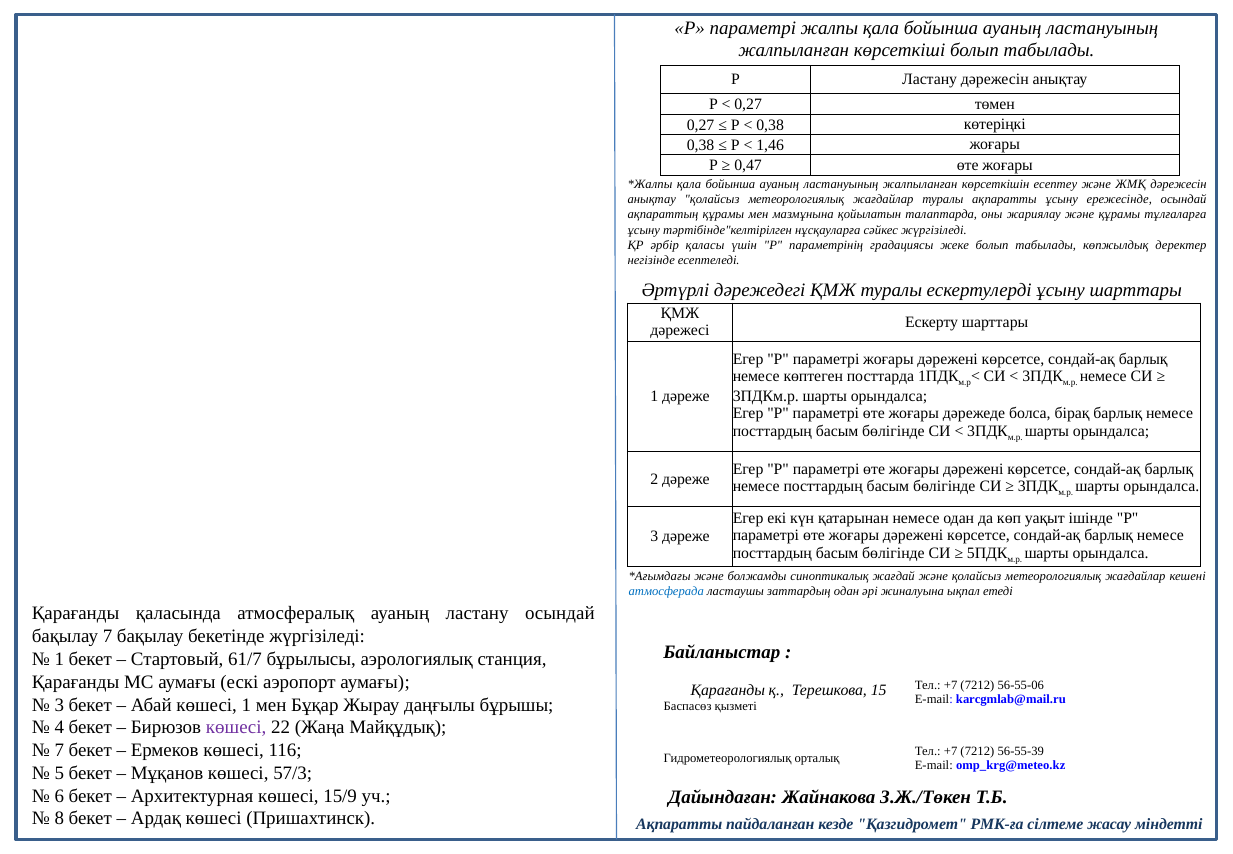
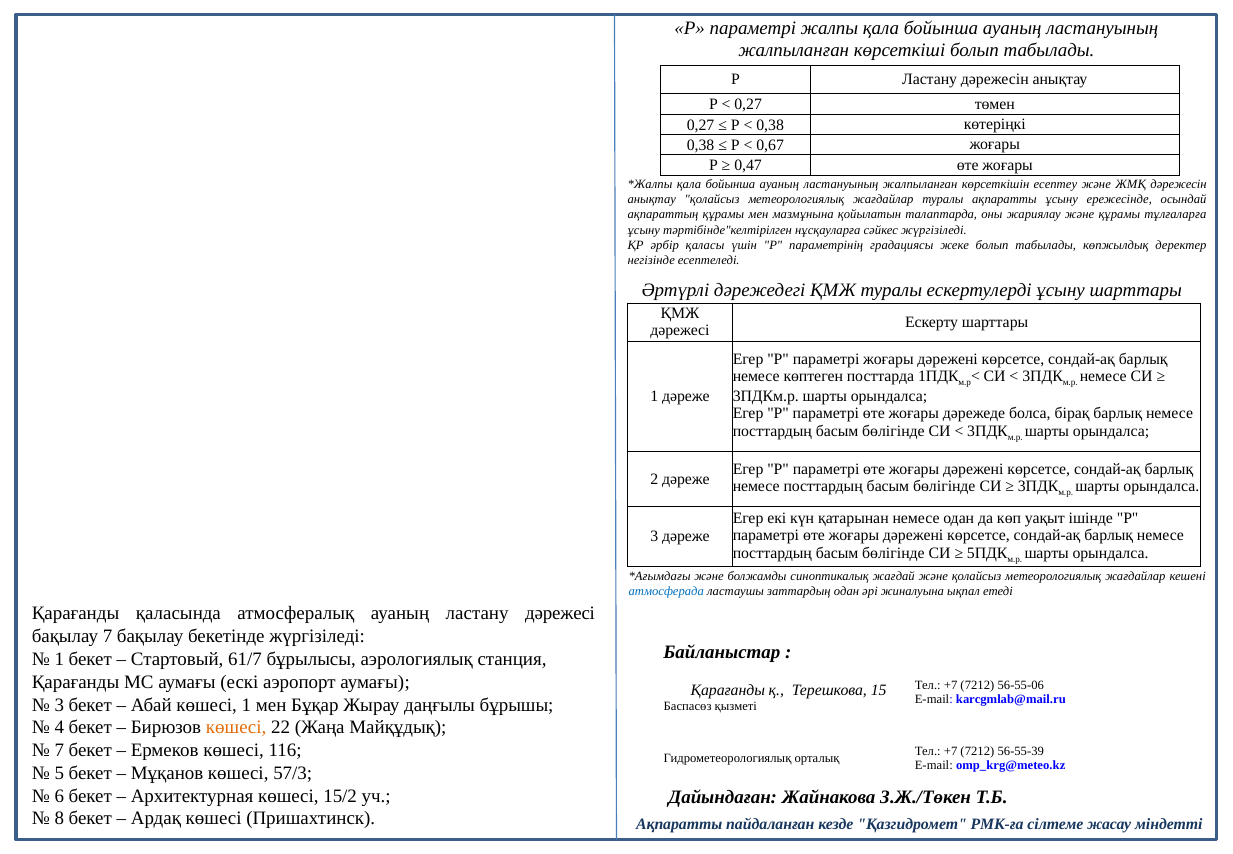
1,46: 1,46 -> 0,67
ластану осындай: осындай -> дәрежесі
көшесі at (236, 727) colour: purple -> orange
15/9: 15/9 -> 15/2
